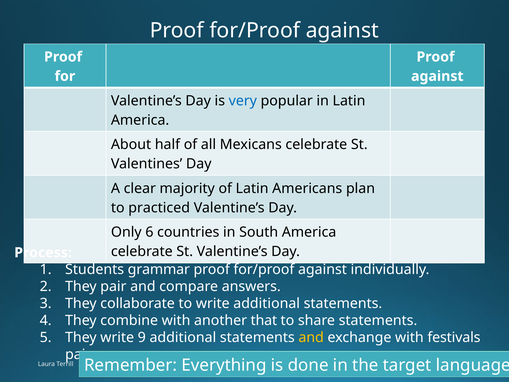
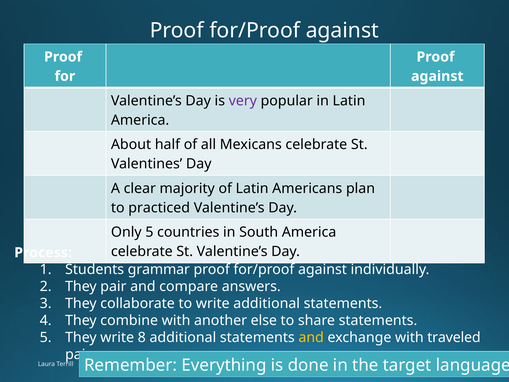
very colour: blue -> purple
Only 6: 6 -> 5
that: that -> else
9: 9 -> 8
festivals: festivals -> traveled
